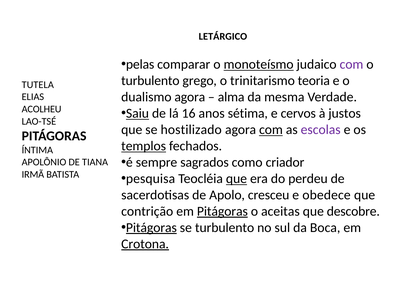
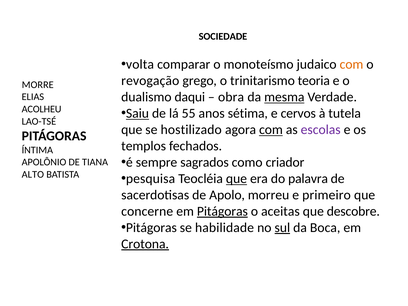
LETÁRGICO: LETÁRGICO -> SOCIEDADE
pelas: pelas -> volta
monoteísmo underline: present -> none
com at (352, 65) colour: purple -> orange
turbulento at (150, 81): turbulento -> revogação
TUTELA: TUTELA -> MORRE
dualismo agora: agora -> daqui
alma: alma -> obra
mesma underline: none -> present
16: 16 -> 55
justos: justos -> tutela
templos underline: present -> none
IRMÃ: IRMÃ -> ALTO
perdeu: perdeu -> palavra
cresceu: cresceu -> morreu
obedece: obedece -> primeiro
contrição: contrição -> concerne
Pitágoras at (151, 228) underline: present -> none
se turbulento: turbulento -> habilidade
sul underline: none -> present
